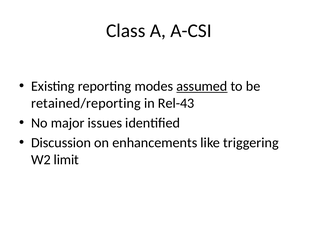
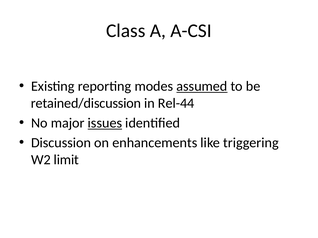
retained/reporting: retained/reporting -> retained/discussion
Rel-43: Rel-43 -> Rel-44
issues underline: none -> present
